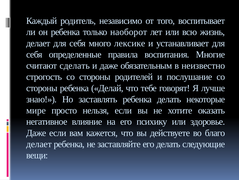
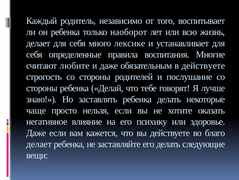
сделать: сделать -> любите
в неизвестно: неизвестно -> действуете
мире: мире -> чаще
